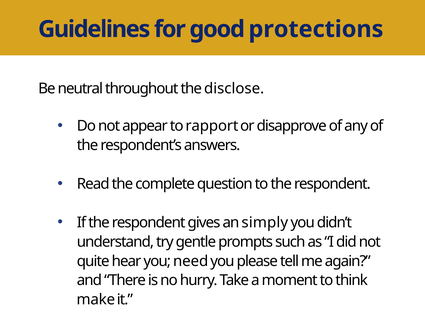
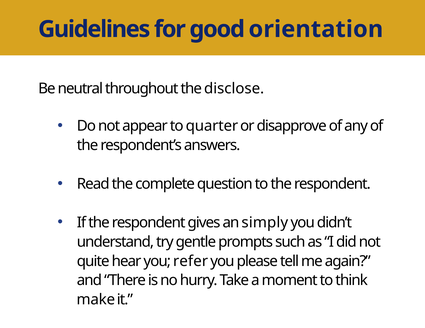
protections: protections -> orientation
rapport: rapport -> quarter
need: need -> refer
